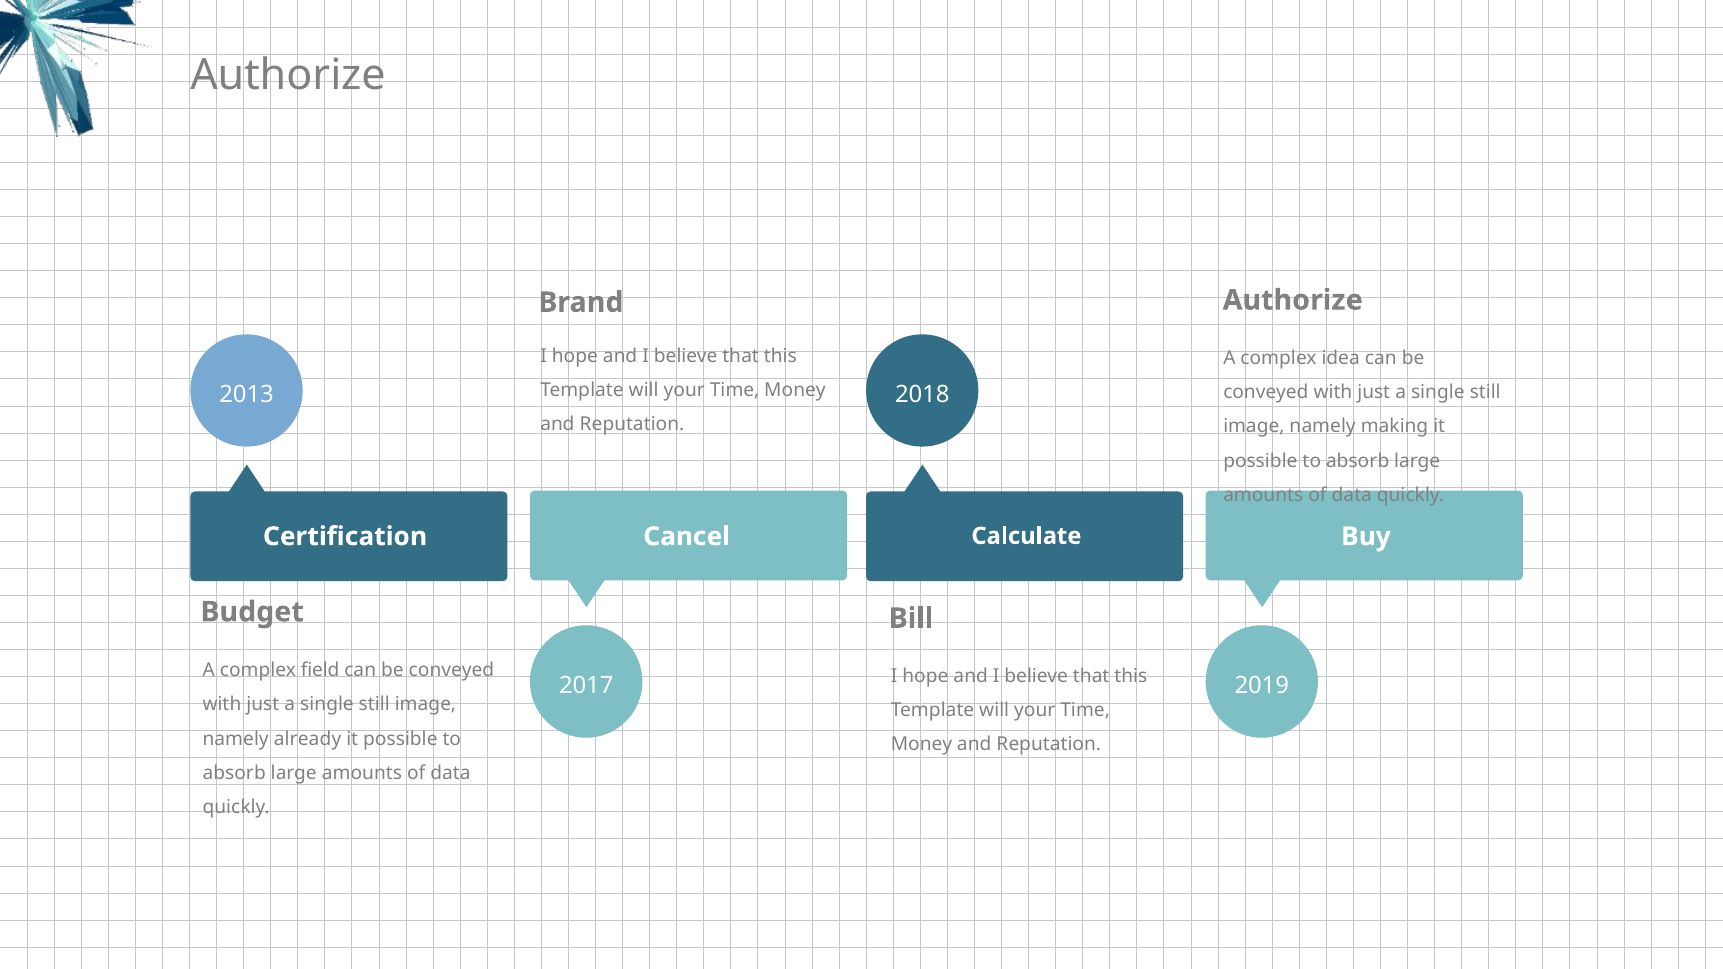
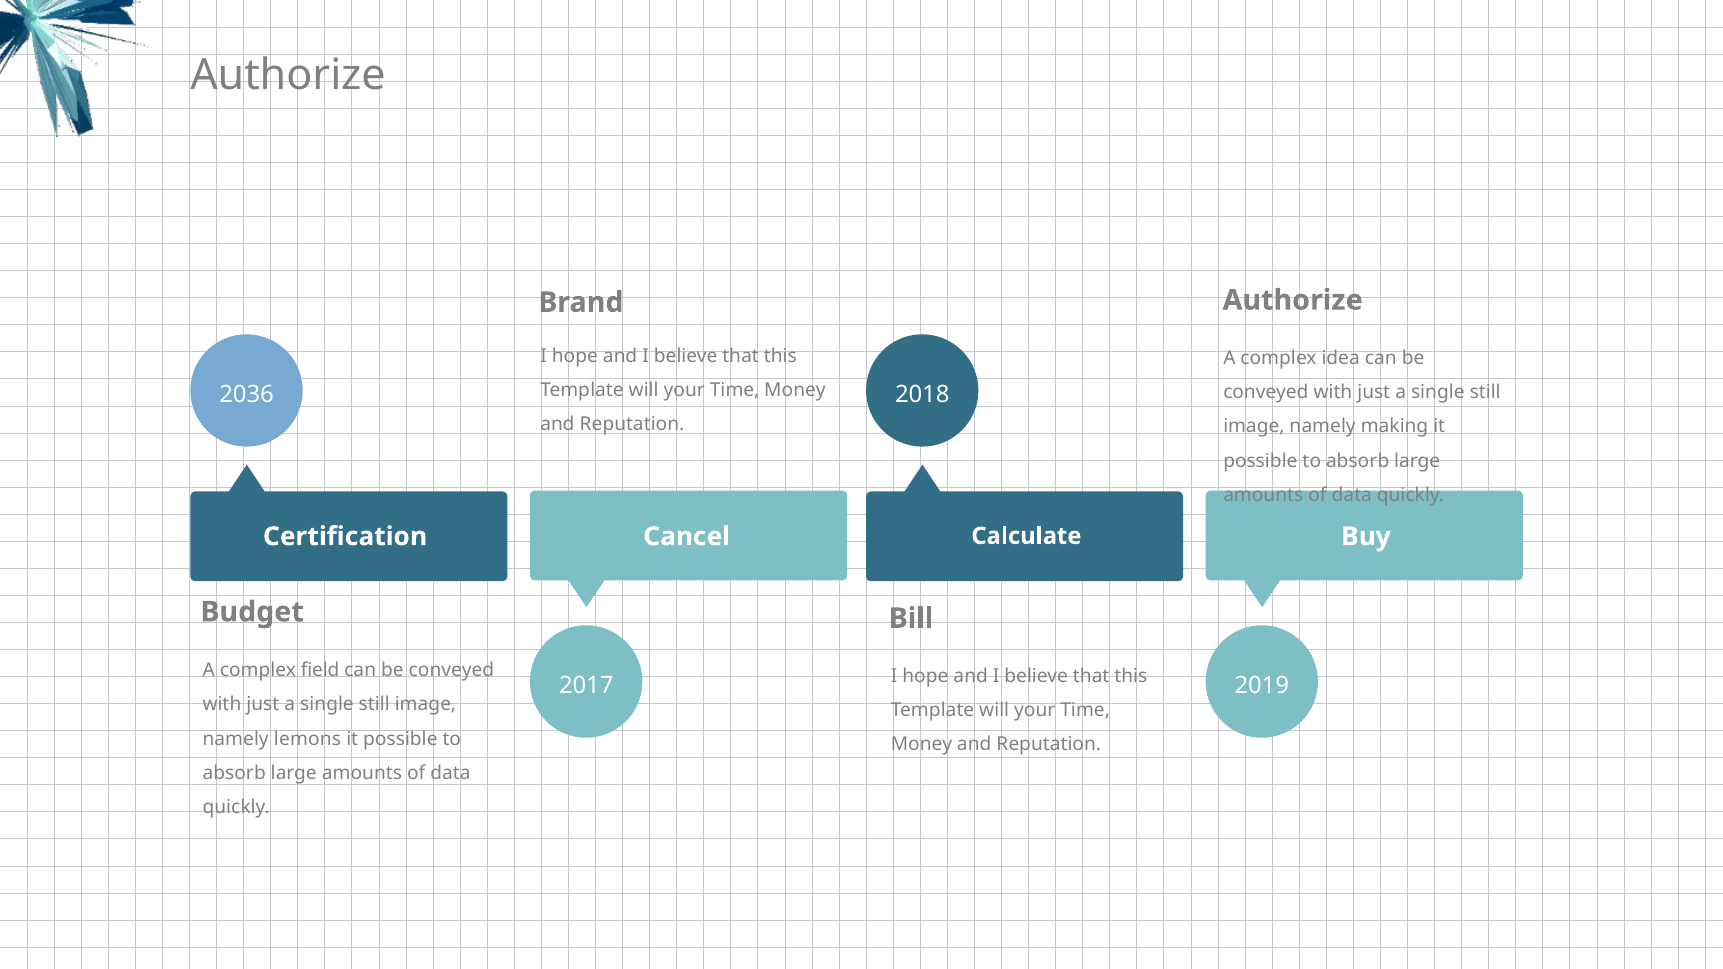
2013: 2013 -> 2036
already: already -> lemons
